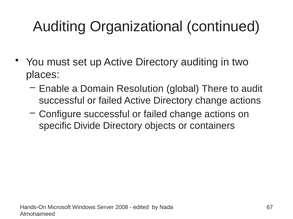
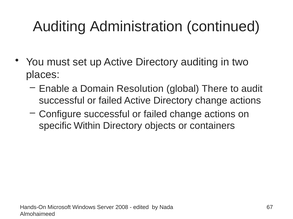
Organizational: Organizational -> Administration
Divide: Divide -> Within
